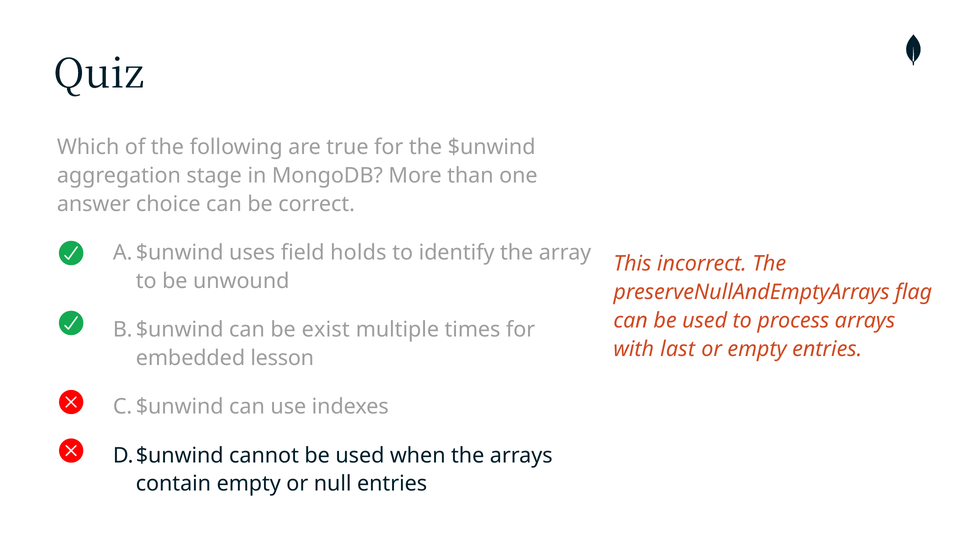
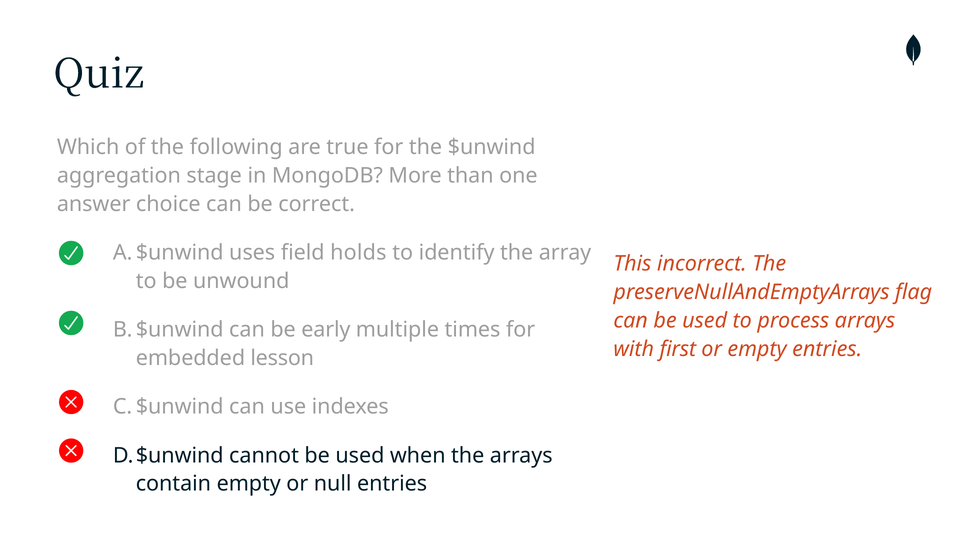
exist: exist -> early
last: last -> first
